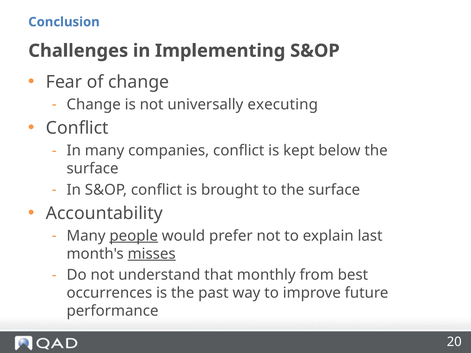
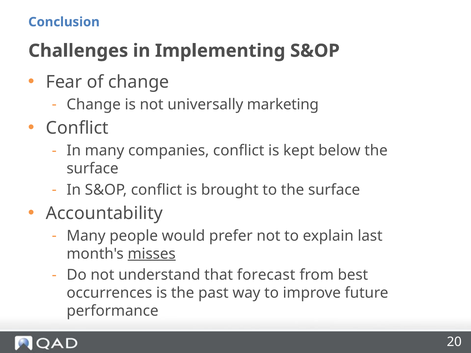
executing: executing -> marketing
people underline: present -> none
monthly: monthly -> forecast
